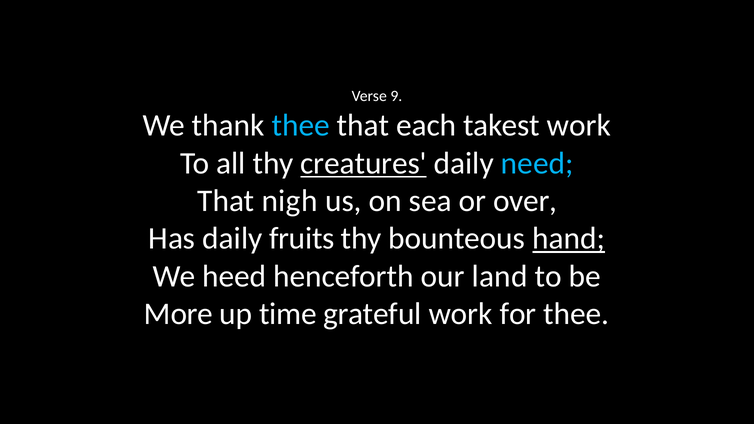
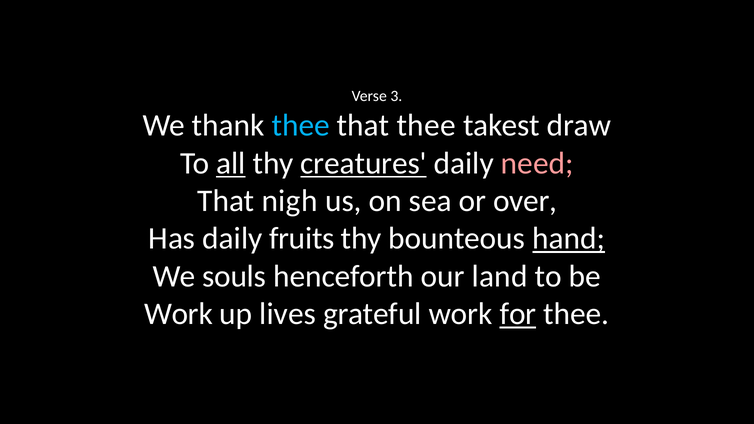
9: 9 -> 3
that each: each -> thee
takest work: work -> draw
all underline: none -> present
need colour: light blue -> pink
heed: heed -> souls
More at (178, 314): More -> Work
time: time -> lives
for underline: none -> present
